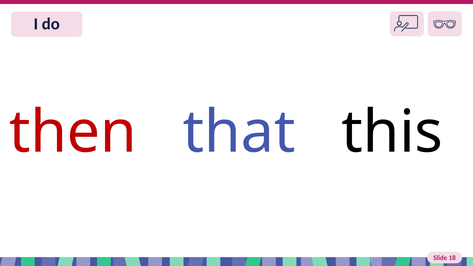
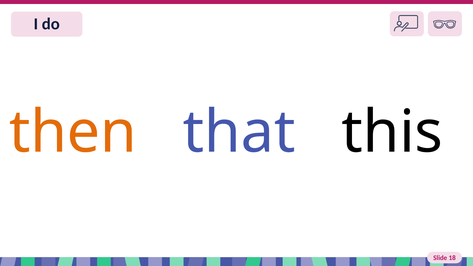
then colour: red -> orange
